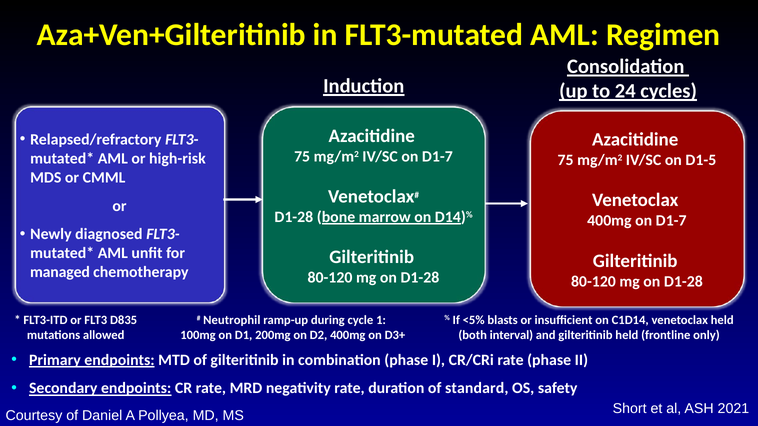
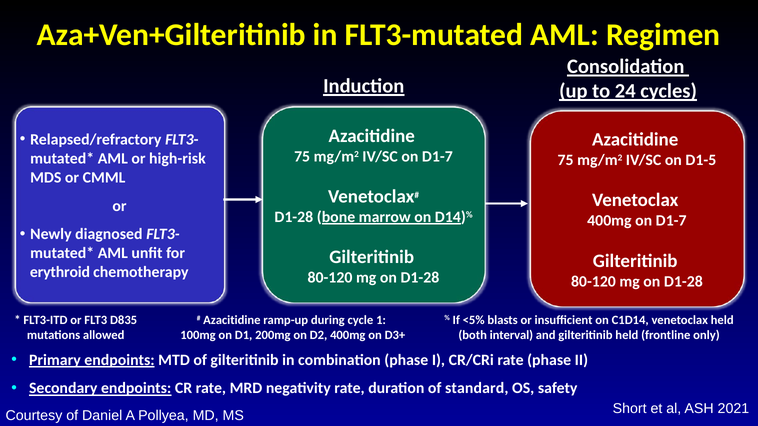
managed: managed -> erythroid
Neutrophil at (232, 320): Neutrophil -> Azacitidine
